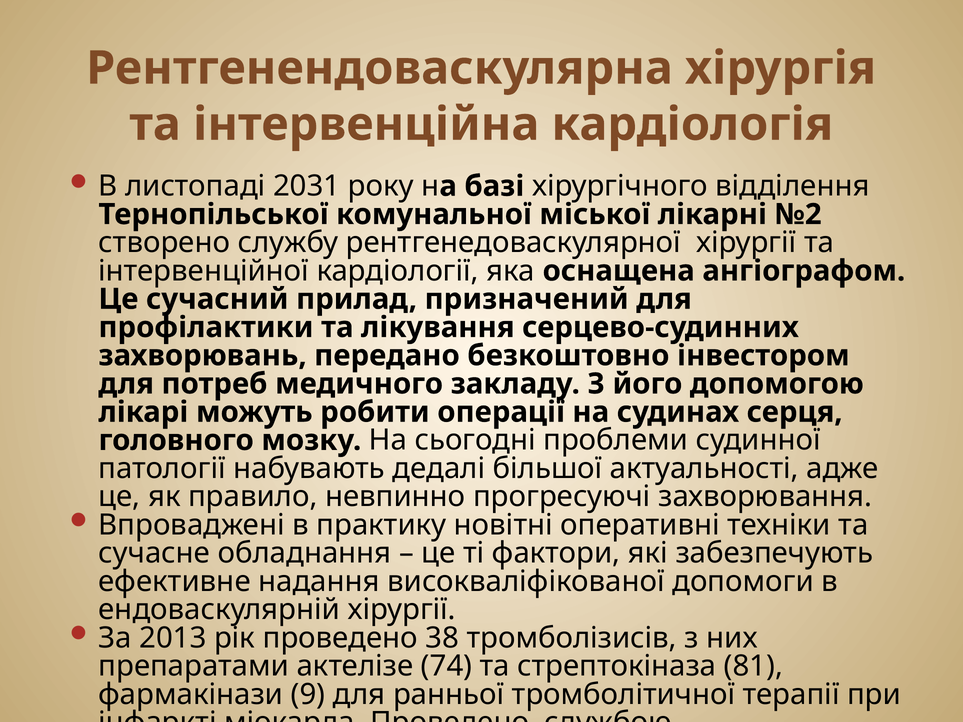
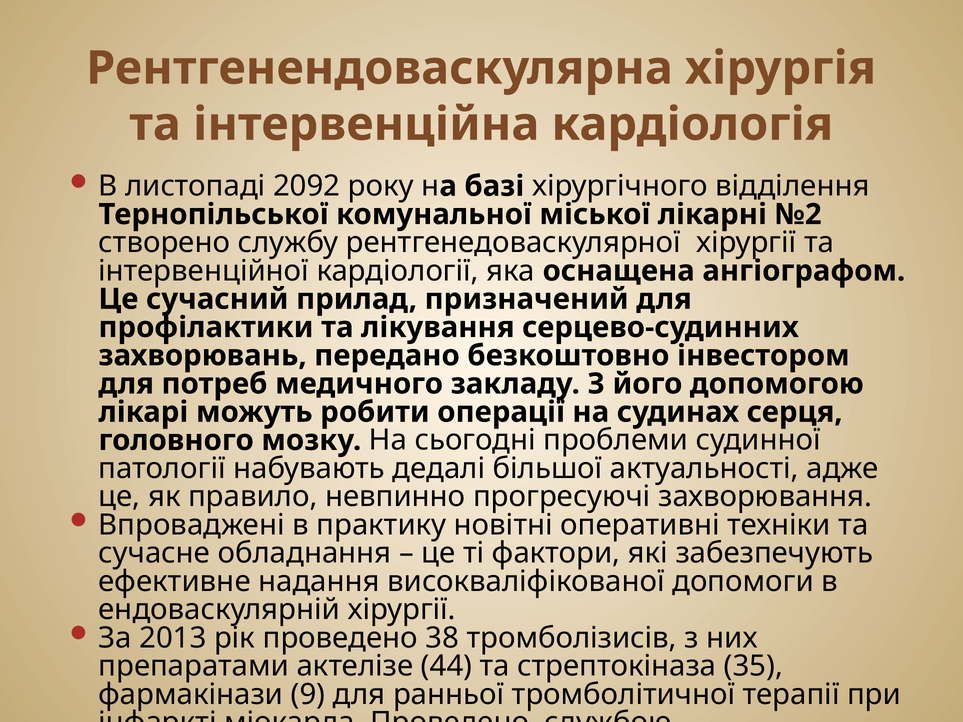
2031: 2031 -> 2092
74: 74 -> 44
81: 81 -> 35
